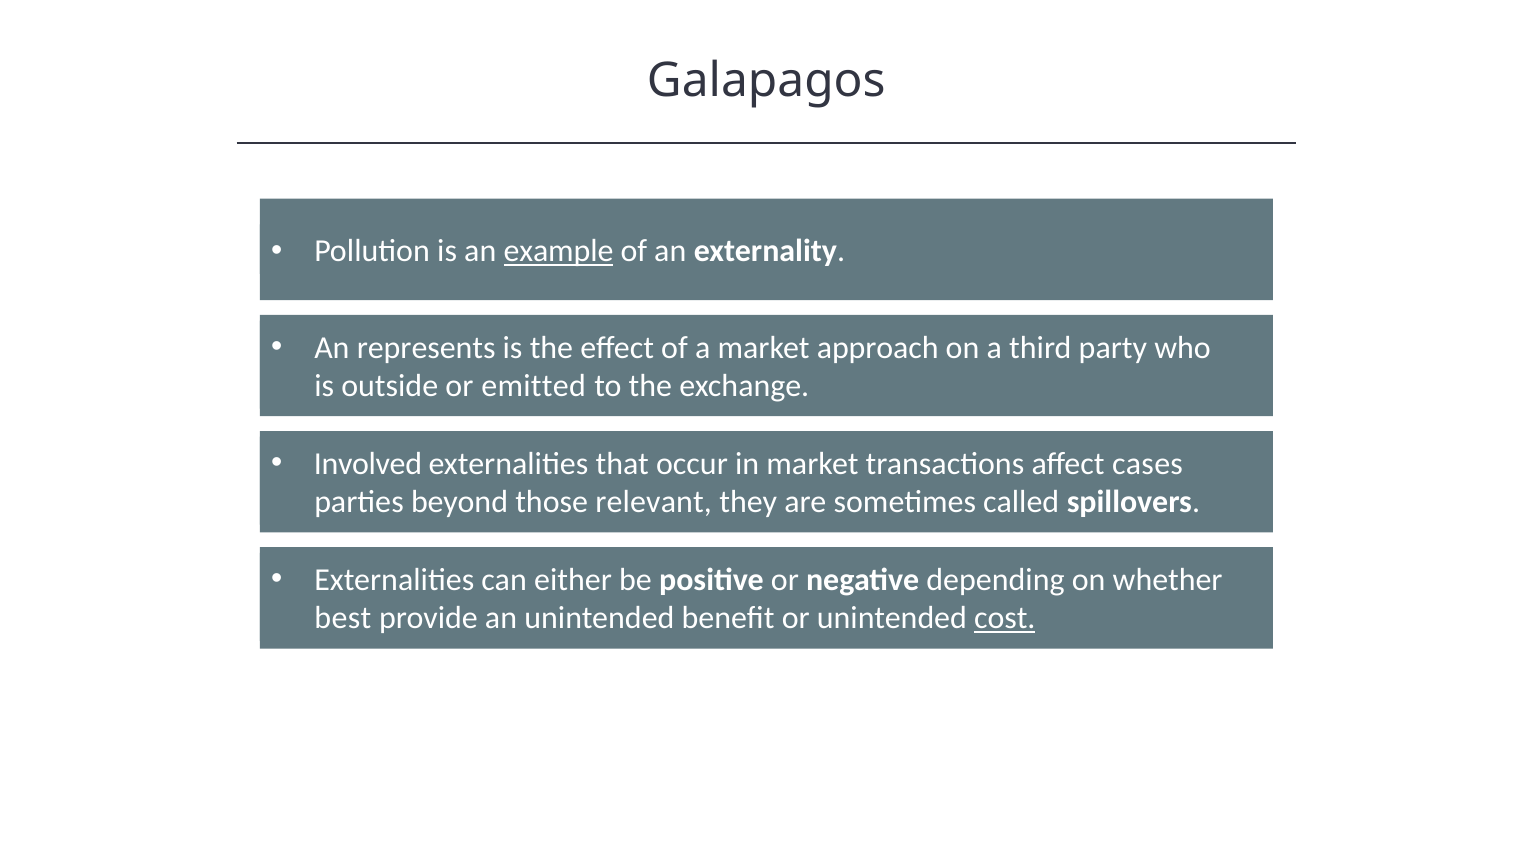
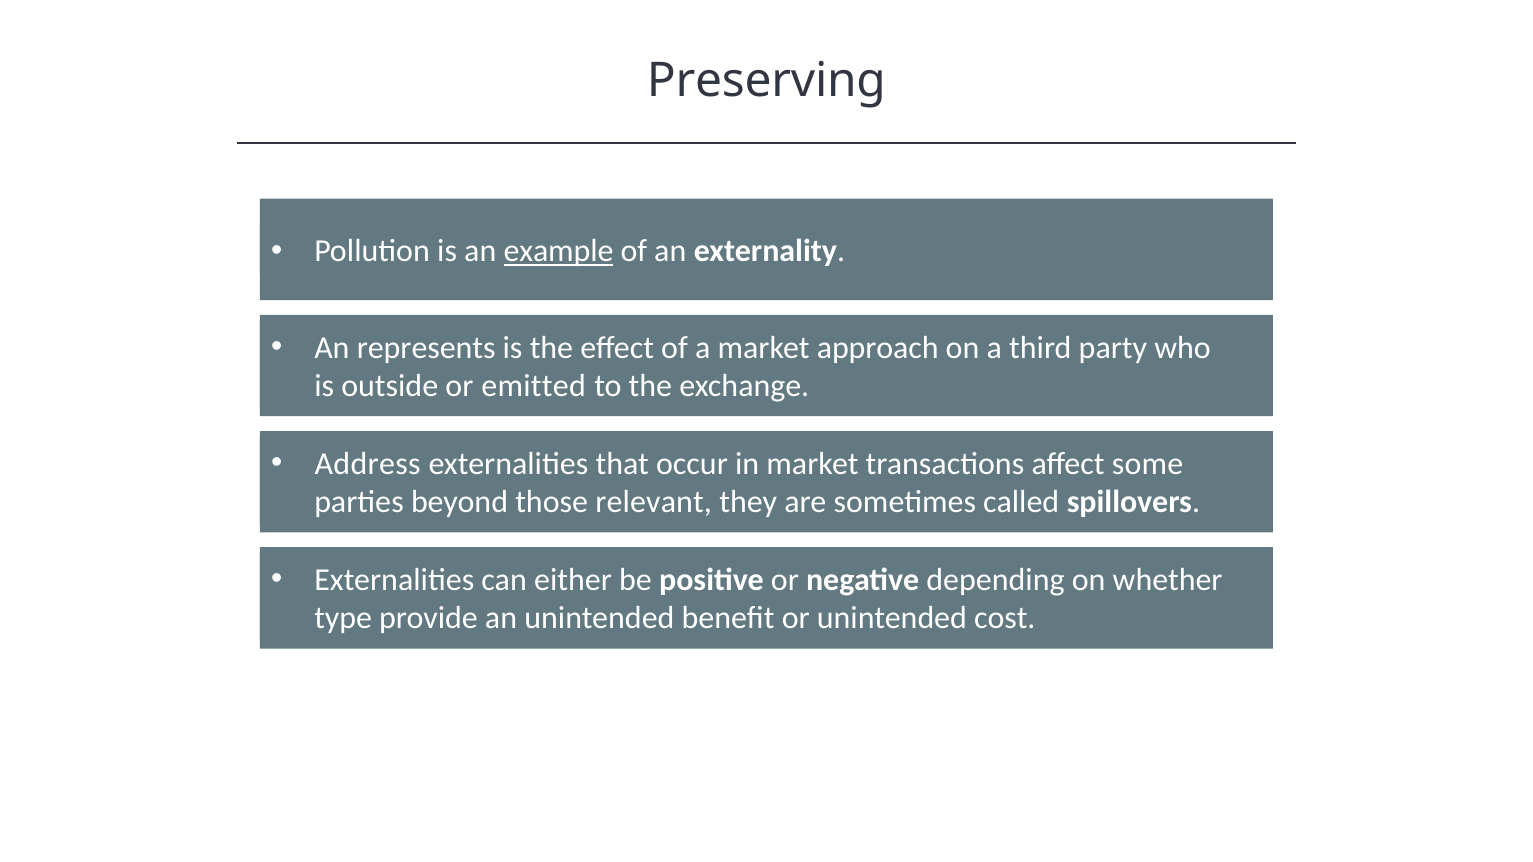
Galapagos: Galapagos -> Preserving
Involved: Involved -> Address
cases: cases -> some
best: best -> type
cost underline: present -> none
